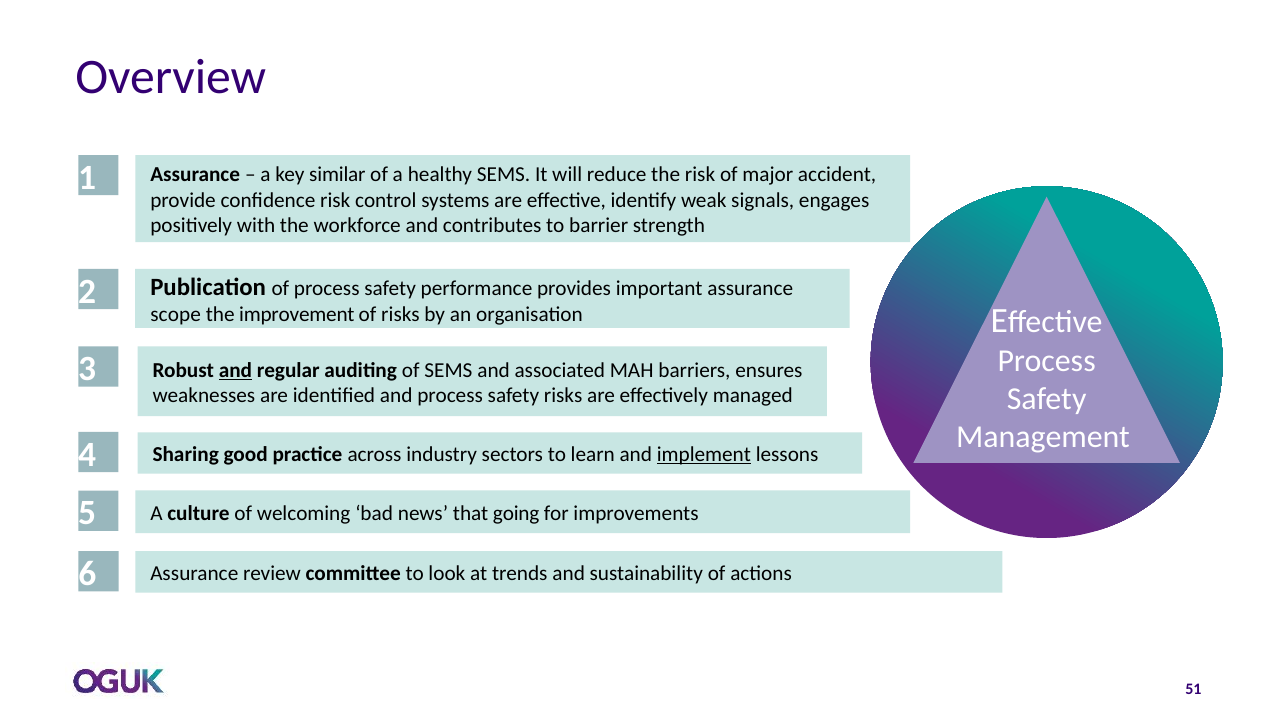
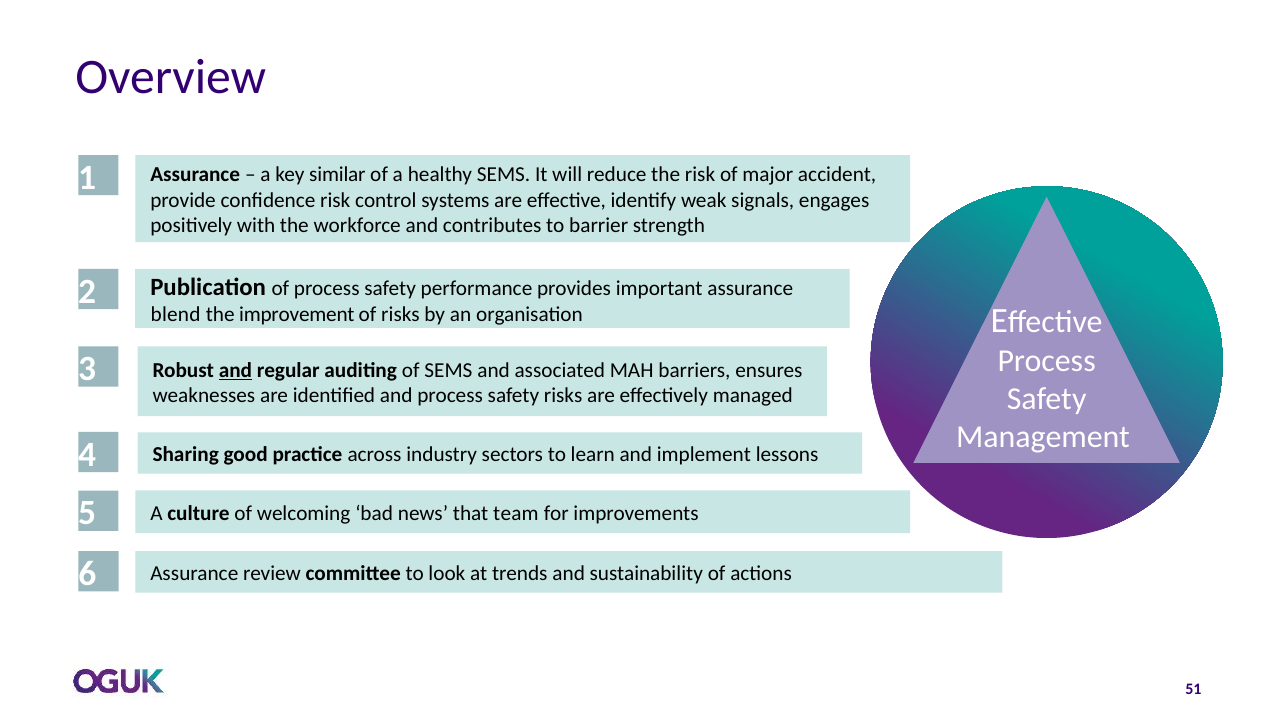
scope: scope -> blend
implement underline: present -> none
going: going -> team
